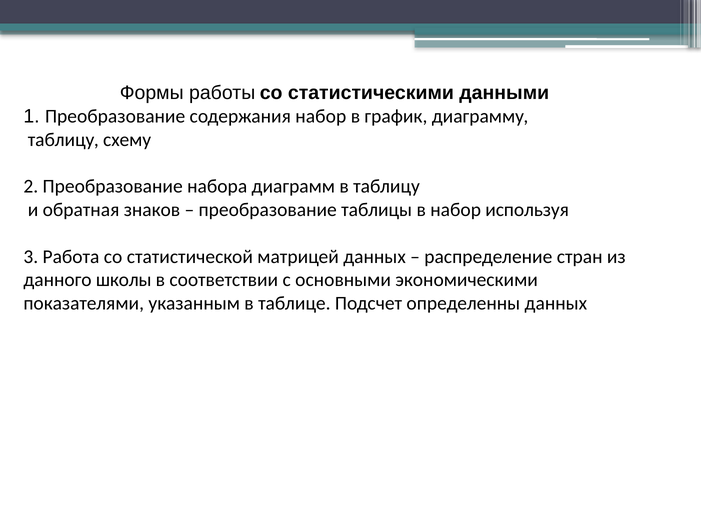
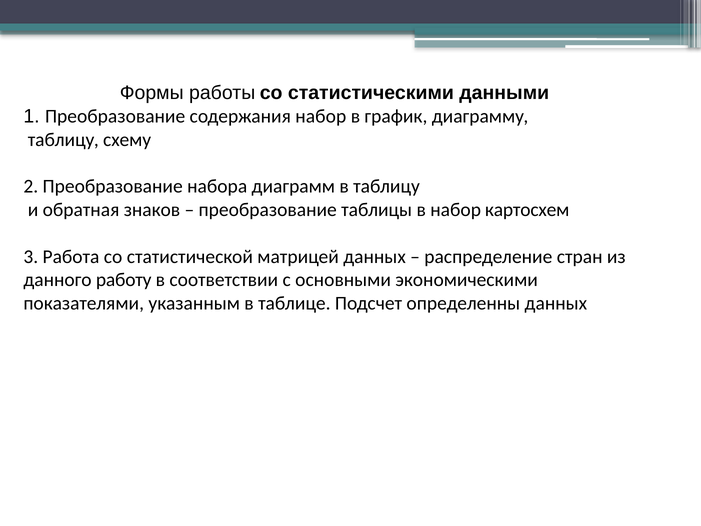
используя: используя -> картосхем
школы: школы -> работу
